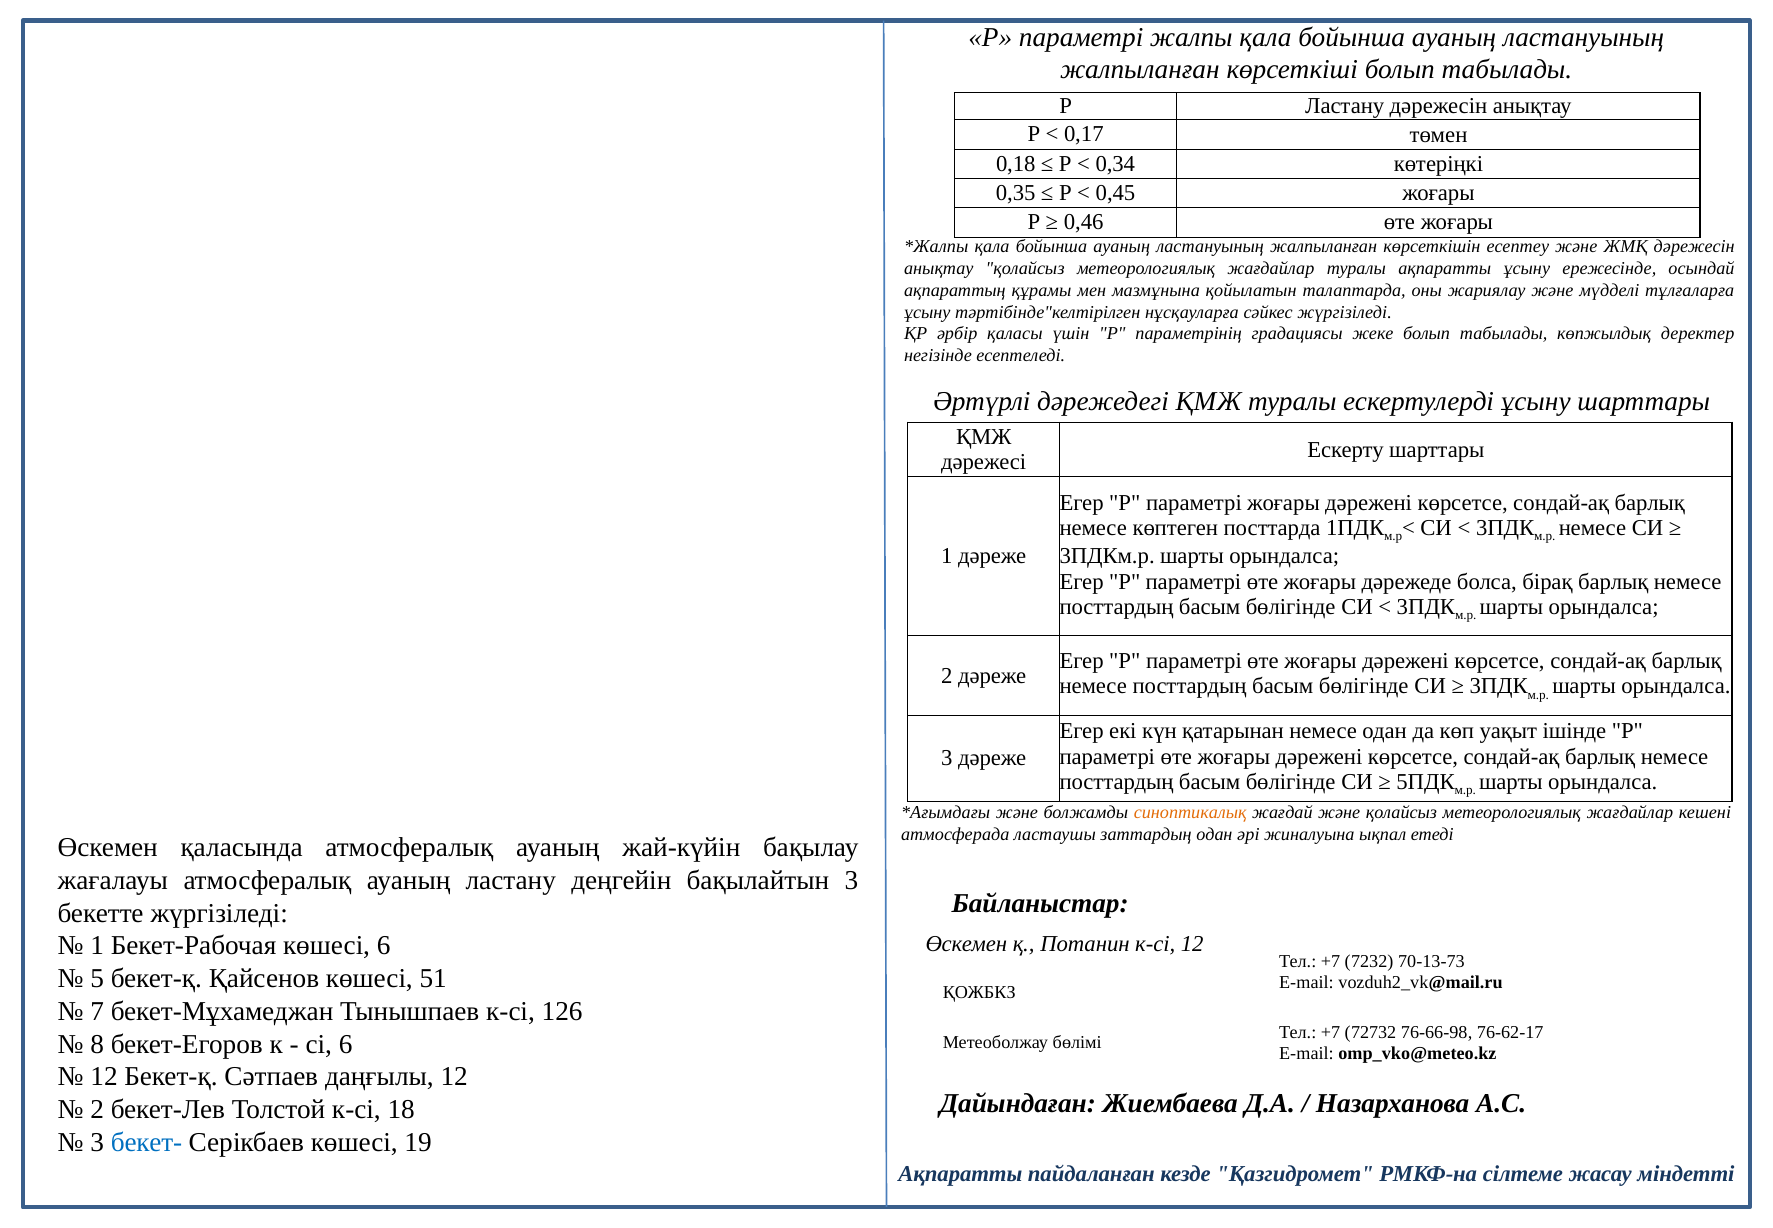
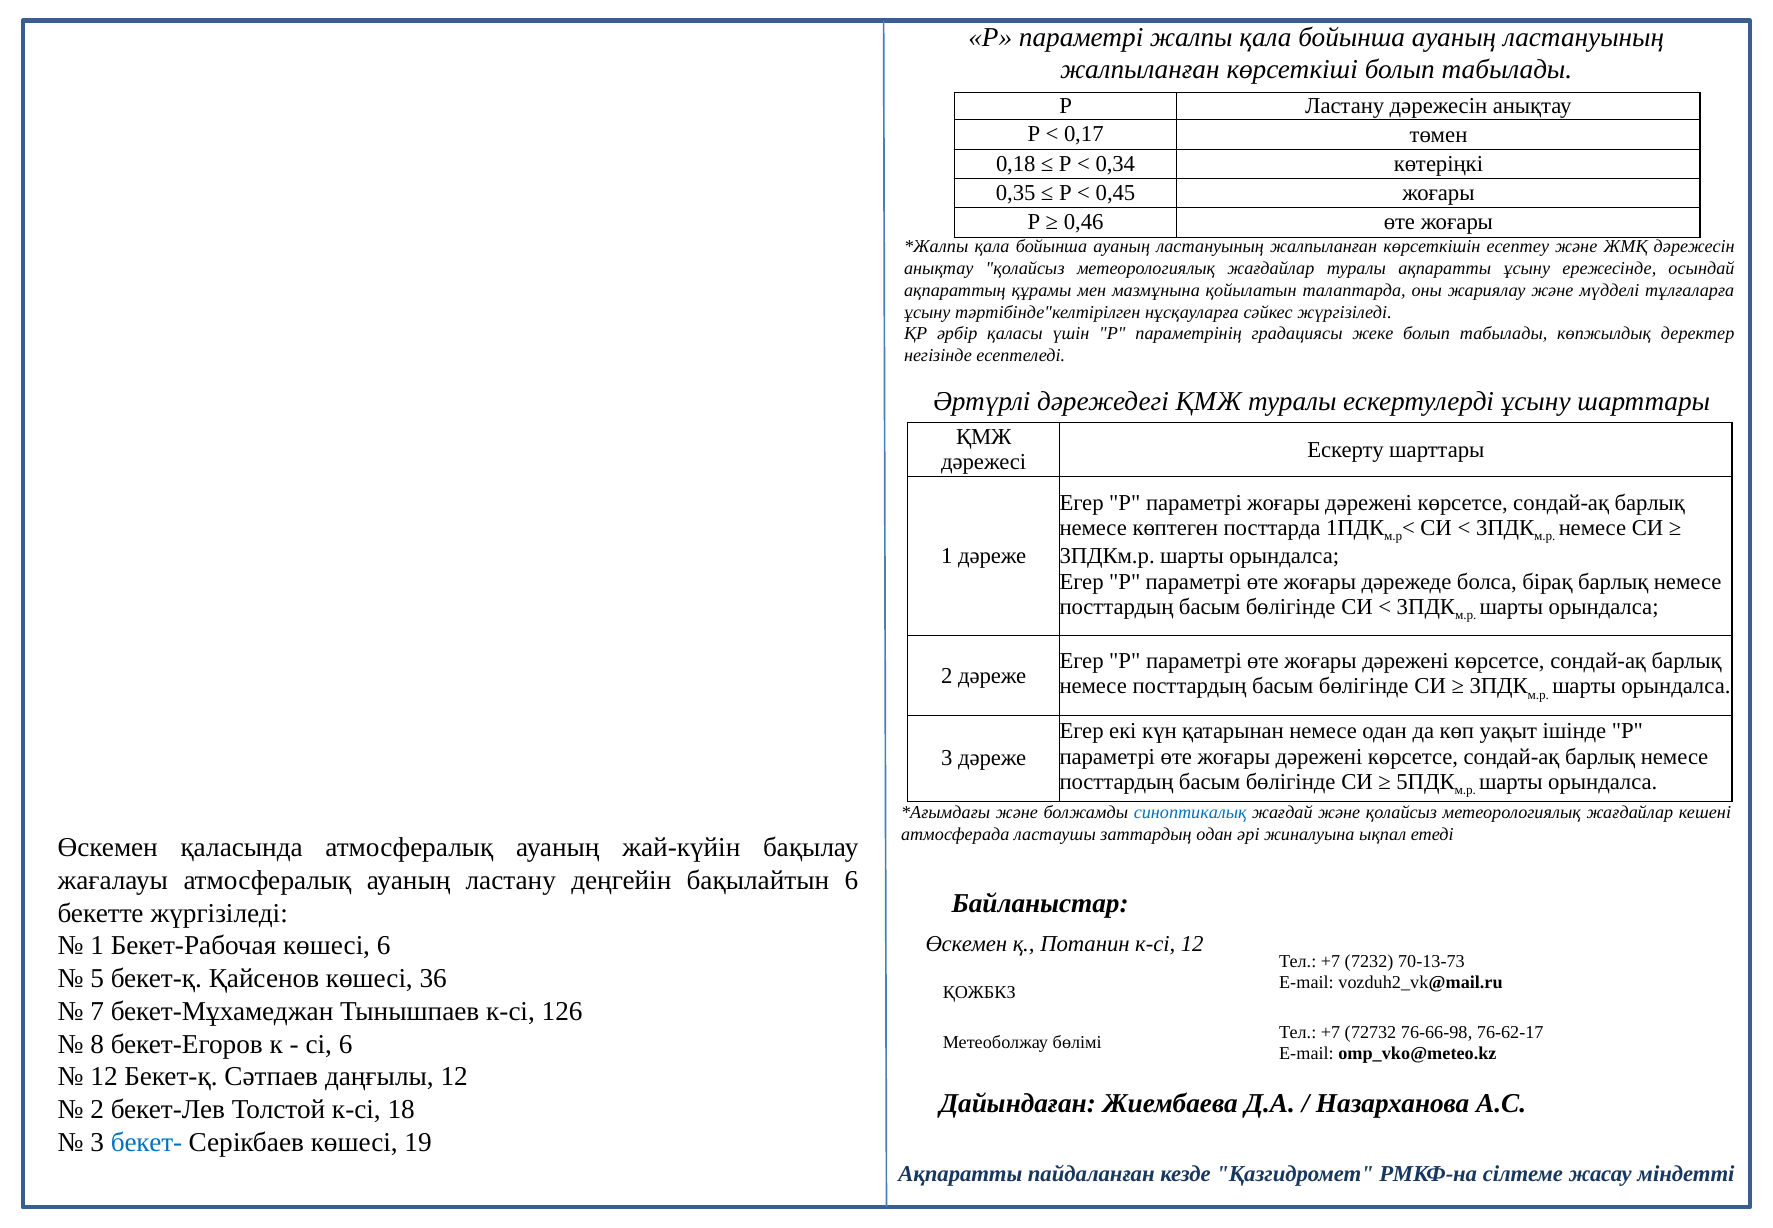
синоптикалық colour: orange -> blue
бақылайтын 3: 3 -> 6
51: 51 -> 36
